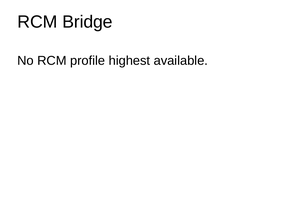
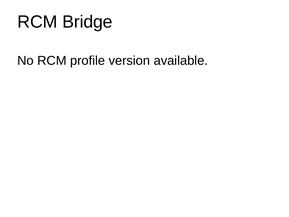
highest: highest -> version
